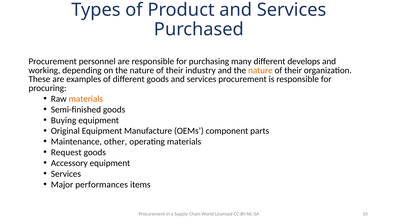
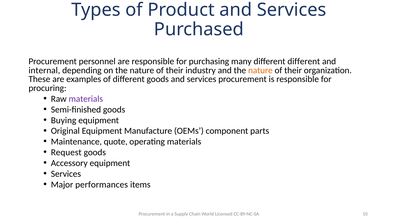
different develops: develops -> different
working: working -> internal
materials at (86, 99) colour: orange -> purple
other: other -> quote
